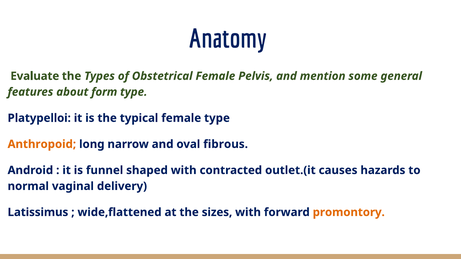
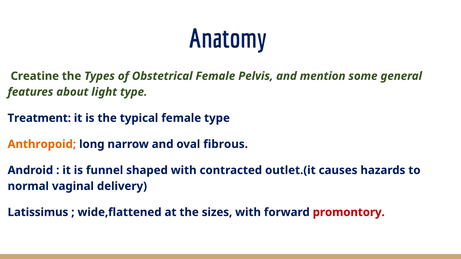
Evaluate: Evaluate -> Creatine
form: form -> light
Platypelloi: Platypelloi -> Treatment
promontory colour: orange -> red
